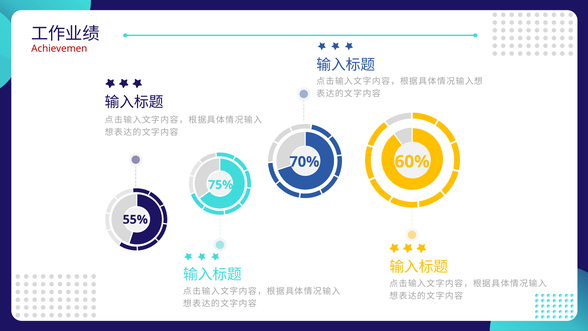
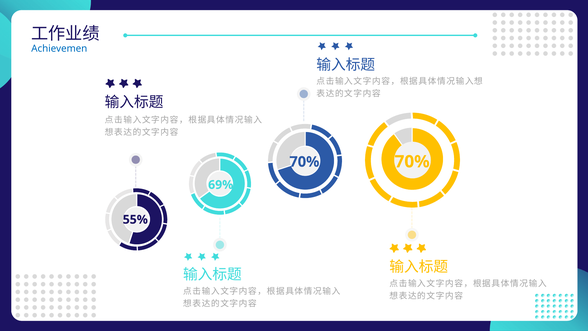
Achievemen colour: red -> blue
70% 60%: 60% -> 70%
75%: 75% -> 69%
